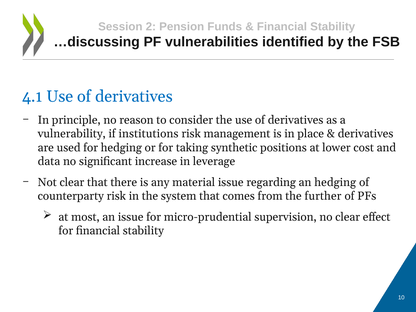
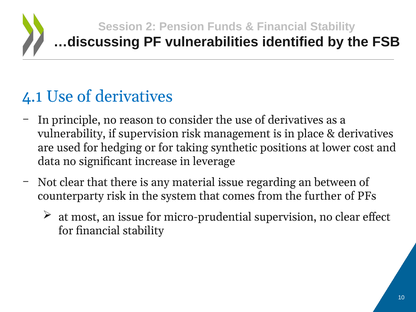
if institutions: institutions -> supervision
an hedging: hedging -> between
